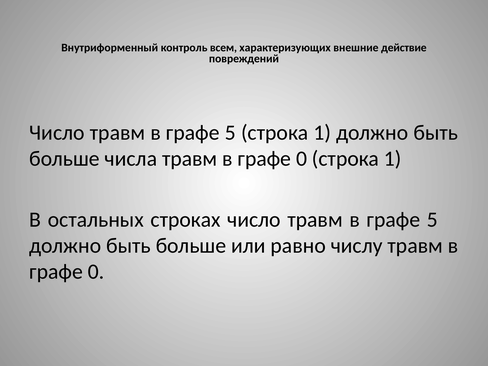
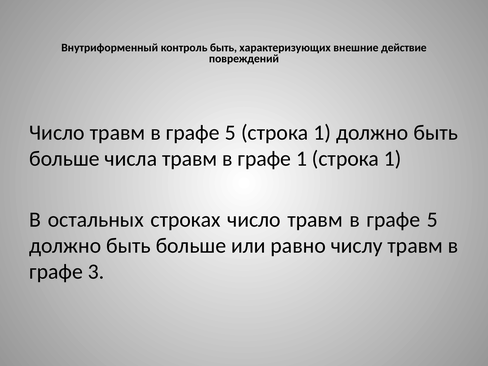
контроль всем: всем -> быть
0 at (302, 159): 0 -> 1
0 at (96, 272): 0 -> 3
